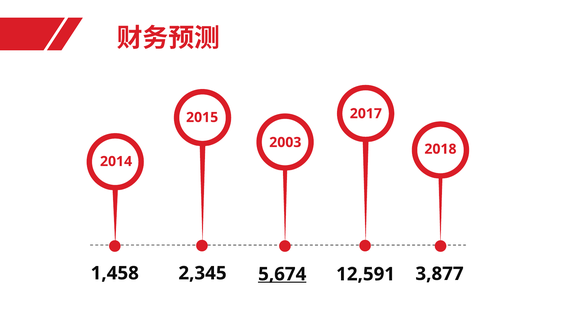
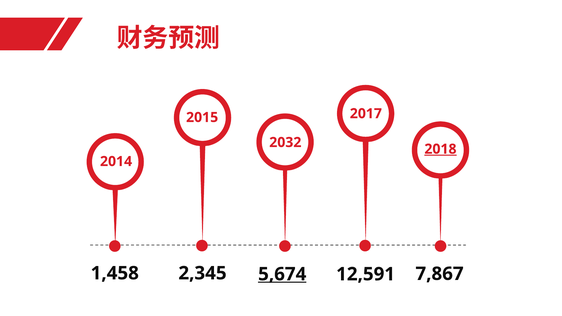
2003: 2003 -> 2032
2018 underline: none -> present
3,877: 3,877 -> 7,867
